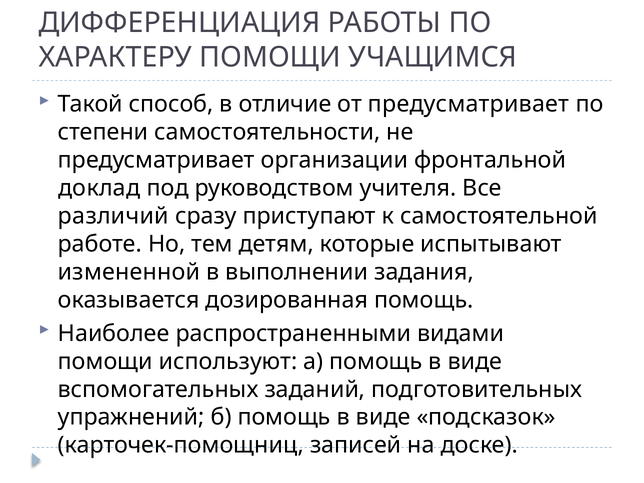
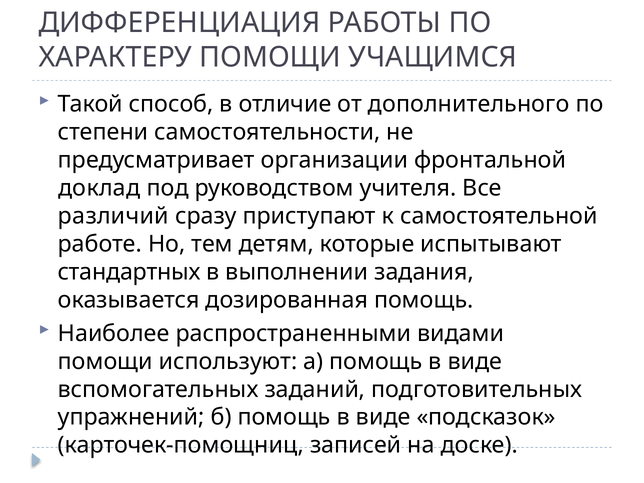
от предусматривает: предусматривает -> дополнительного
измененной: измененной -> стандартных
